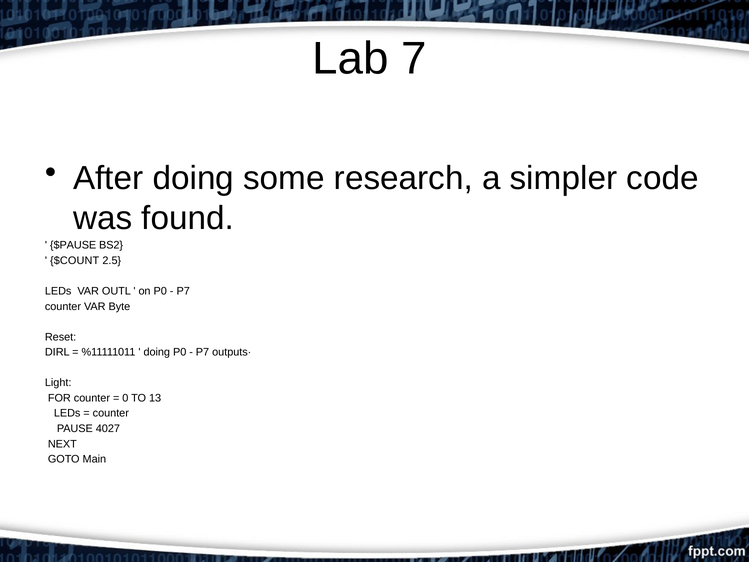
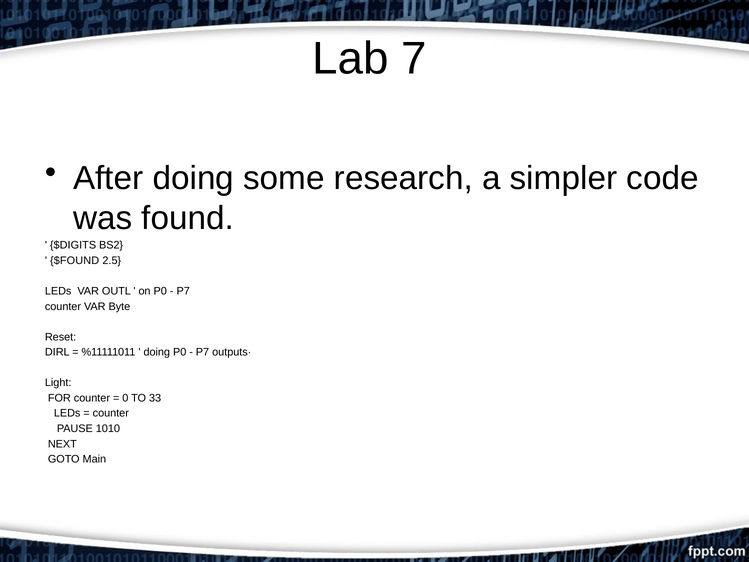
$PAUSE: $PAUSE -> $DIGITS
$COUNT: $COUNT -> $FOUND
13: 13 -> 33
4027: 4027 -> 1010
